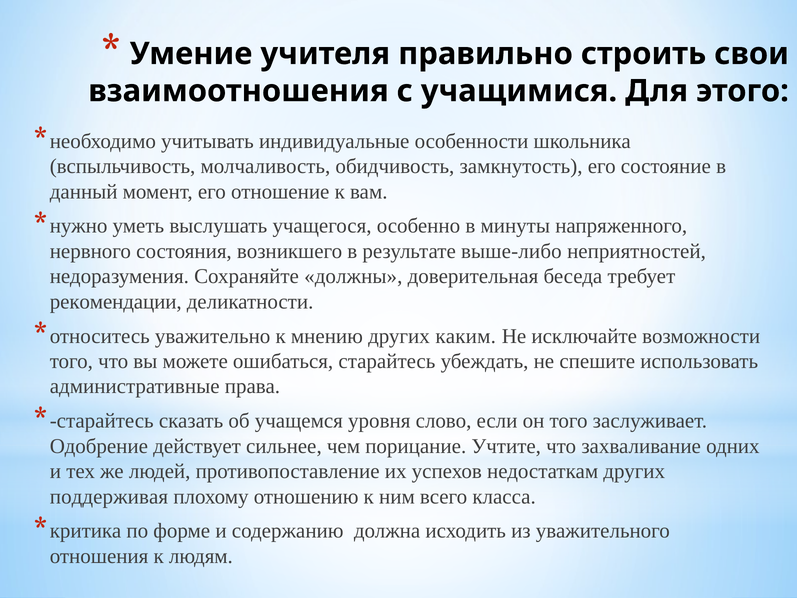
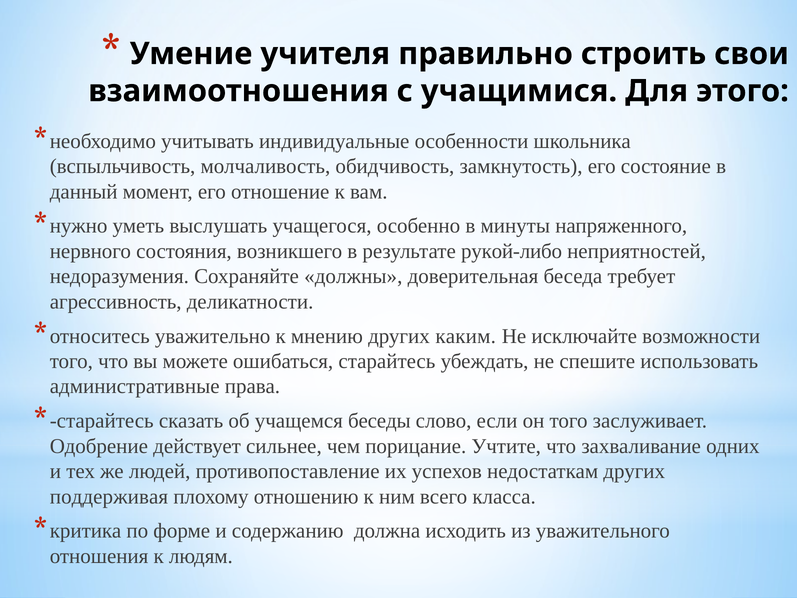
выше-либо: выше-либо -> рукой-либо
рекомендации: рекомендации -> агрессивность
уровня: уровня -> беседы
